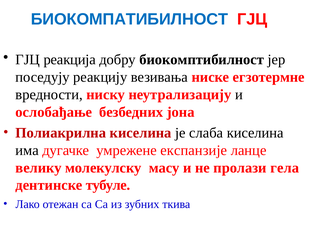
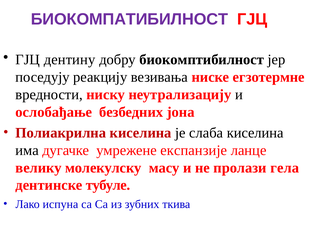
БИОКОМПАТИБИЛНОСТ colour: blue -> purple
реакција: реакција -> дентину
отежан: отежан -> испуна
